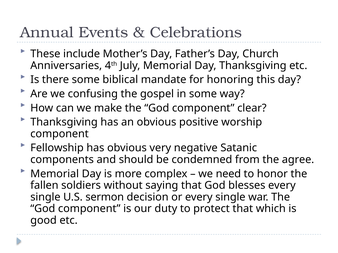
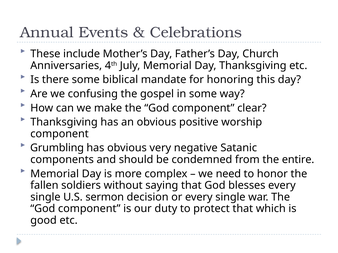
Fellowship: Fellowship -> Grumbling
agree: agree -> entire
